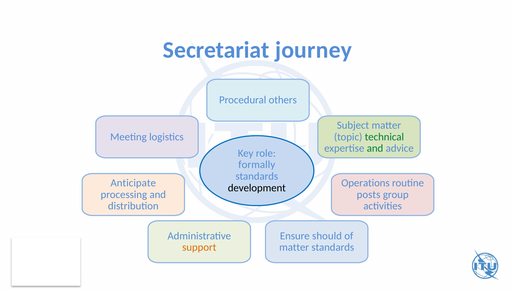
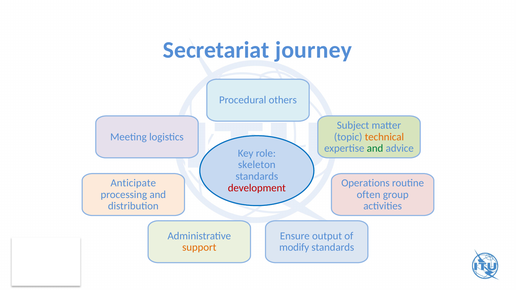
technical colour: green -> orange
formally: formally -> skeleton
development colour: black -> red
posts: posts -> often
should: should -> output
matter at (294, 248): matter -> modify
